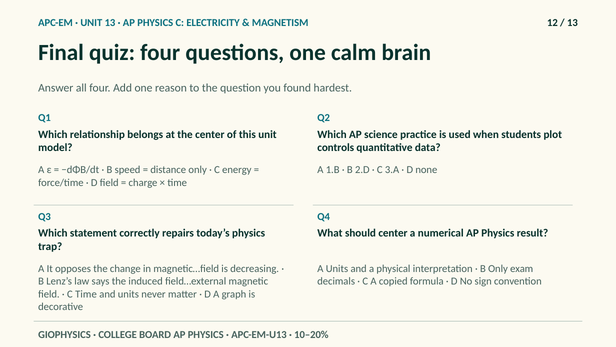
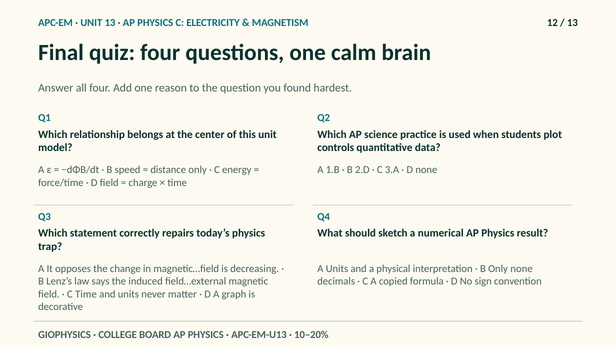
should center: center -> sketch
Only exam: exam -> none
